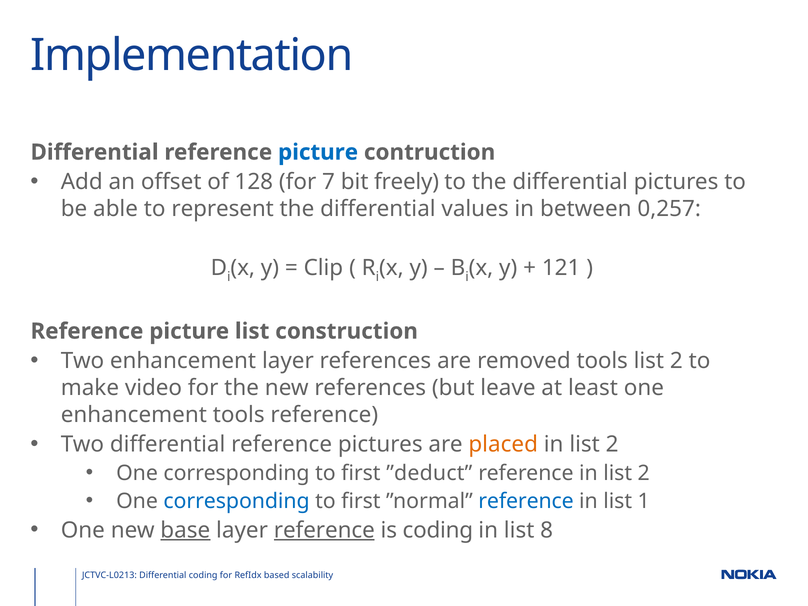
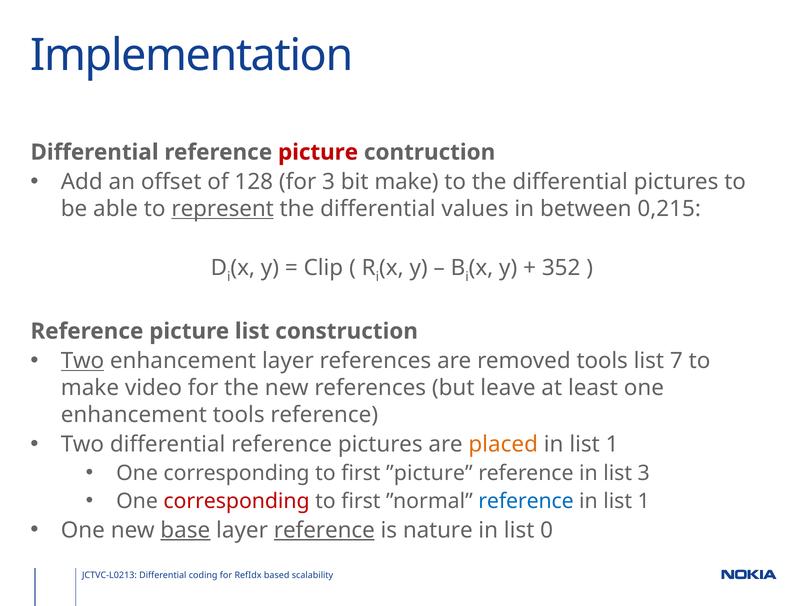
picture at (318, 152) colour: blue -> red
for 7: 7 -> 3
bit freely: freely -> make
represent underline: none -> present
0,257: 0,257 -> 0,215
121: 121 -> 352
Two at (82, 361) underline: none -> present
2 at (676, 361): 2 -> 7
2 at (612, 444): 2 -> 1
”deduct: ”deduct -> ”picture
reference in list 2: 2 -> 3
corresponding at (237, 501) colour: blue -> red
is coding: coding -> nature
8: 8 -> 0
